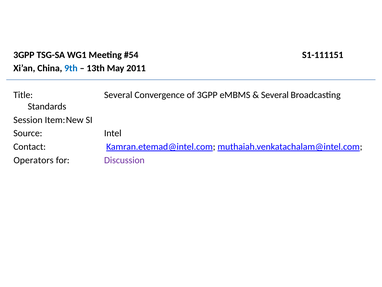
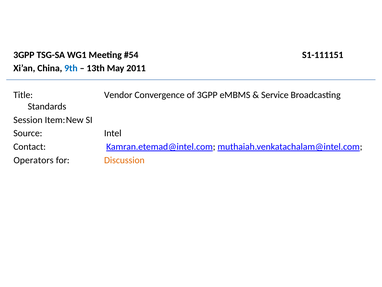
Title Several: Several -> Vendor
Several at (275, 95): Several -> Service
Discussion colour: purple -> orange
